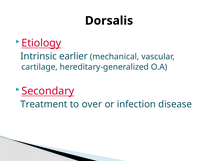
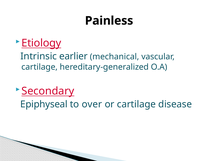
Dorsalis: Dorsalis -> Painless
Treatment: Treatment -> Epiphyseal
or infection: infection -> cartilage
